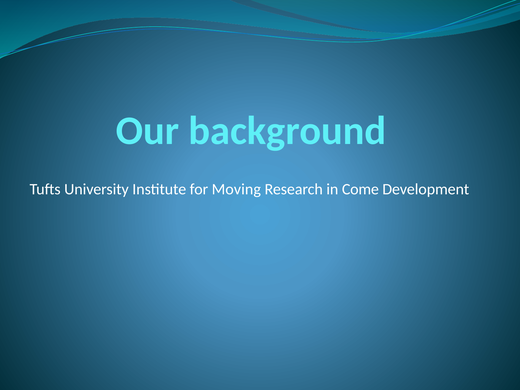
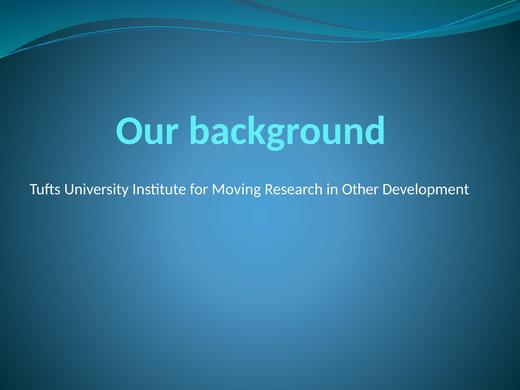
Come: Come -> Other
